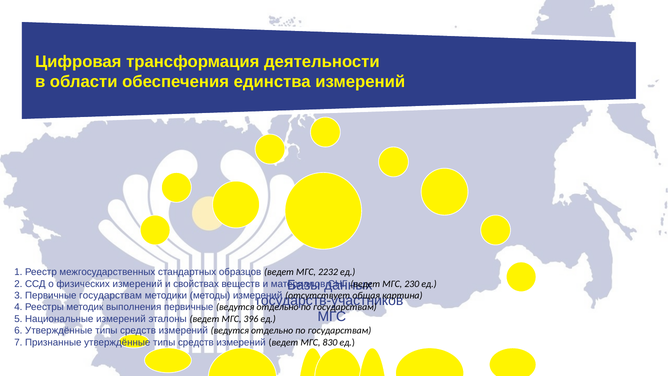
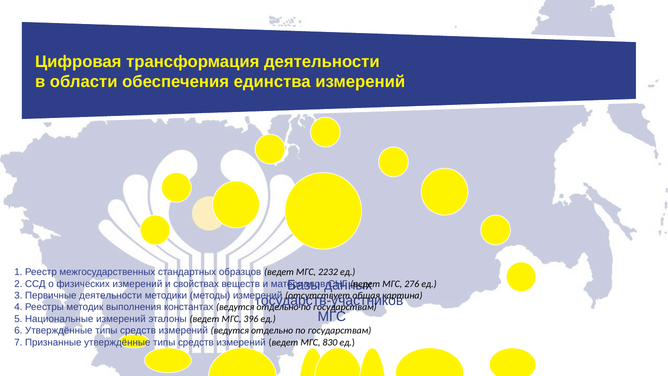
230: 230 -> 276
Первичные государствам: государствам -> деятельности
выполнения первичные: первичные -> константах
